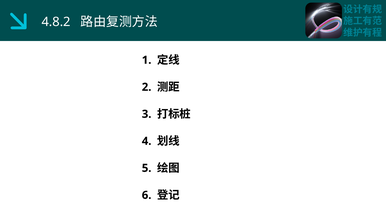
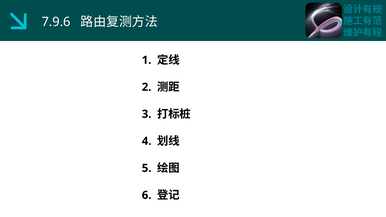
4.8.2: 4.8.2 -> 7.9.6
